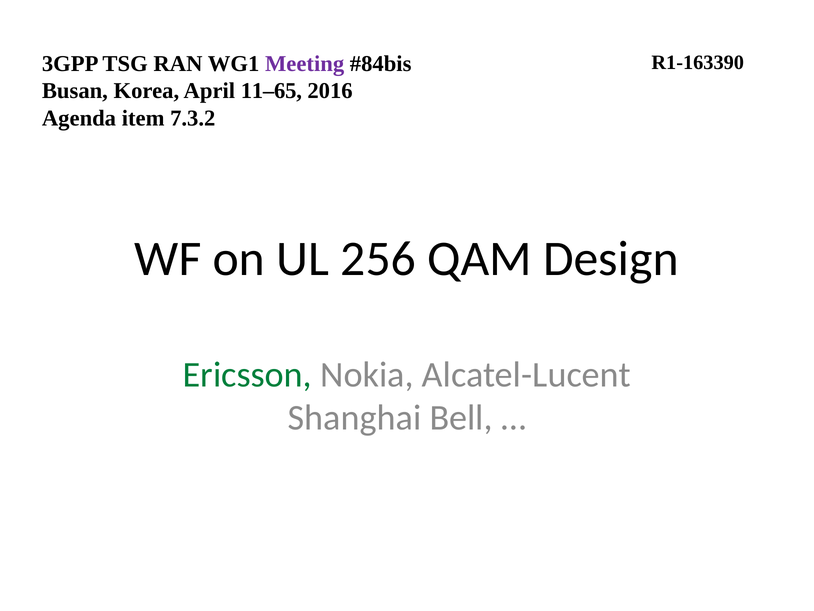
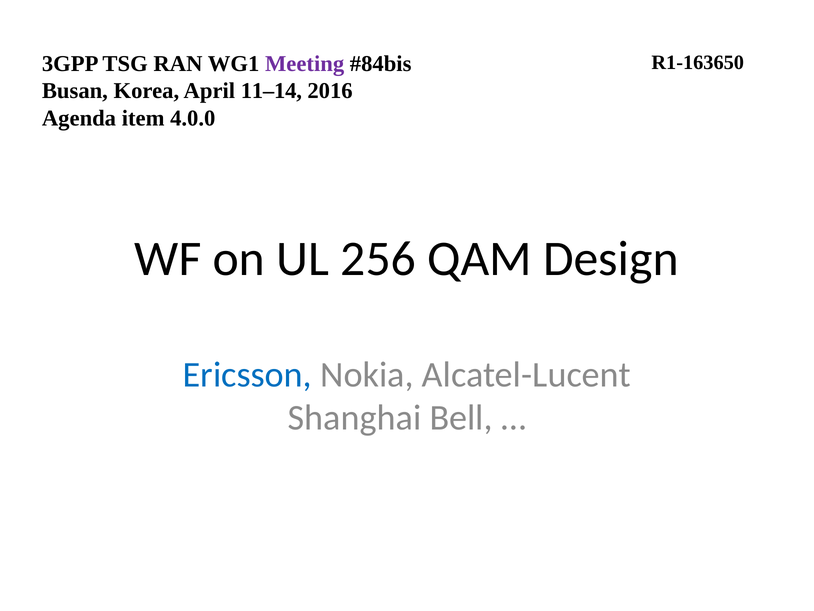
R1-163390: R1-163390 -> R1-163650
11–65: 11–65 -> 11–14
7.3.2: 7.3.2 -> 4.0.0
Ericsson colour: green -> blue
